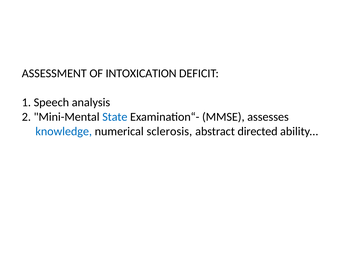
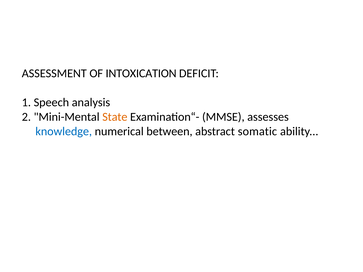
State colour: blue -> orange
sclerosis: sclerosis -> between
directed: directed -> somatic
